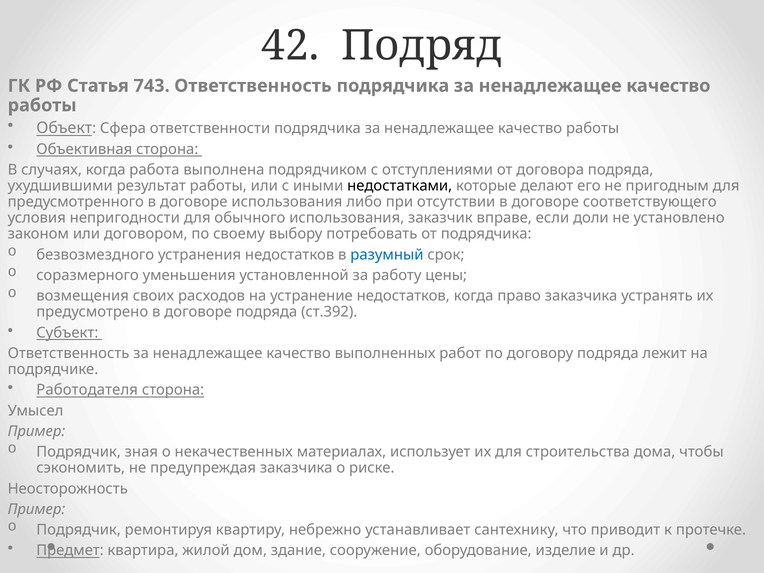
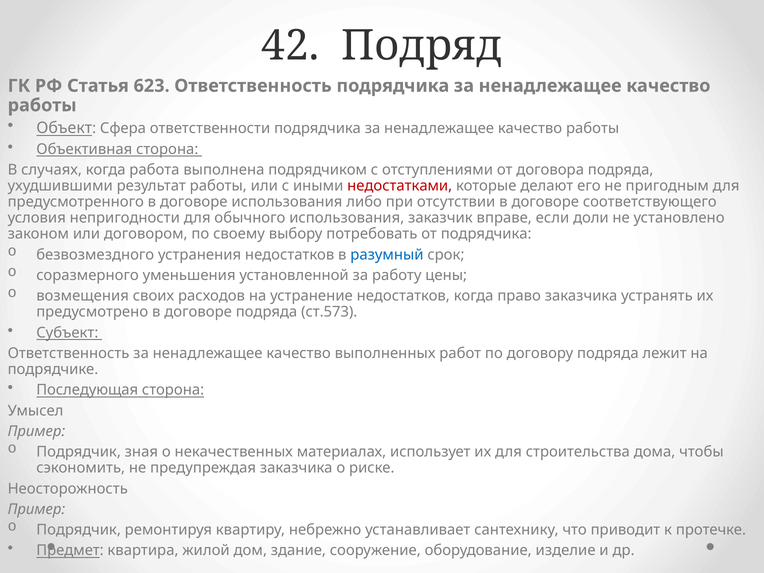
743: 743 -> 623
недостатками colour: black -> red
ст.392: ст.392 -> ст.573
Работодателя: Работодателя -> Последующая
